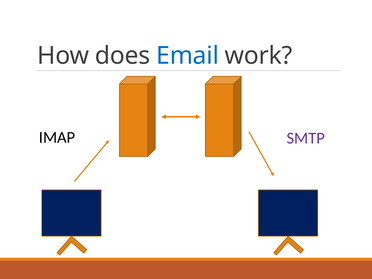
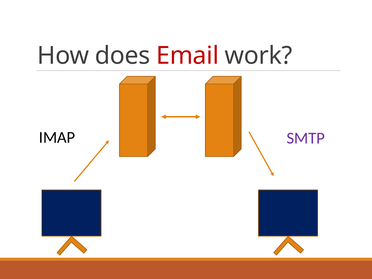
Email colour: blue -> red
